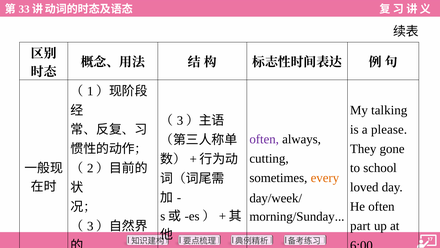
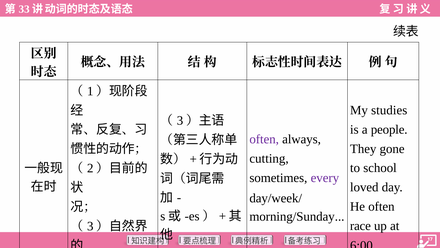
talking: talking -> studies
please: please -> people
every colour: orange -> purple
part: part -> race
